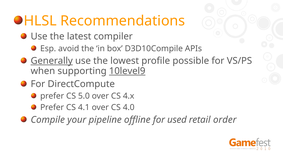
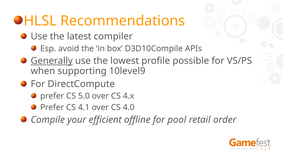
10level9 underline: present -> none
pipeline: pipeline -> efficient
used: used -> pool
